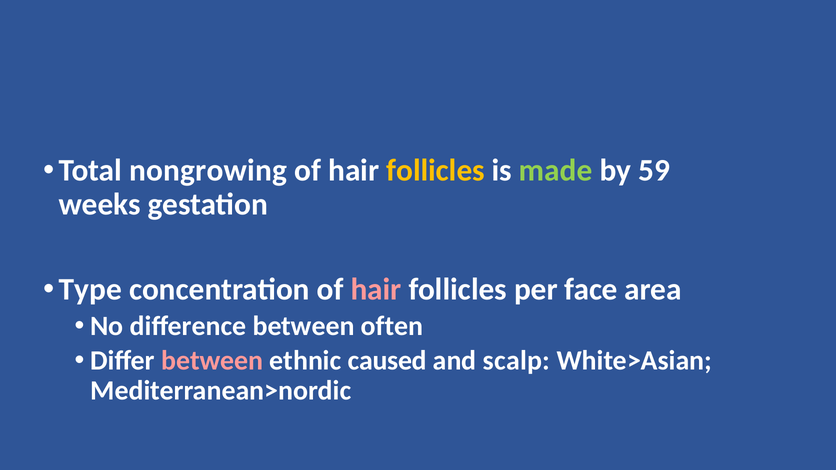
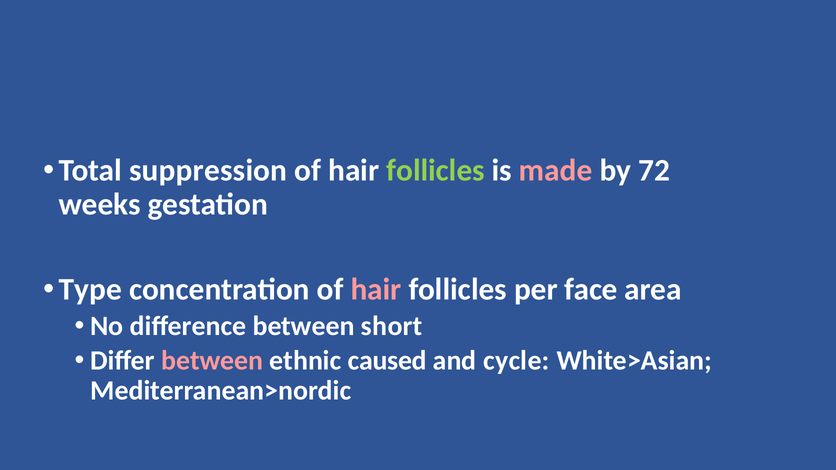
nongrowing: nongrowing -> suppression
follicles at (436, 171) colour: yellow -> light green
made colour: light green -> pink
59: 59 -> 72
often: often -> short
scalp: scalp -> cycle
